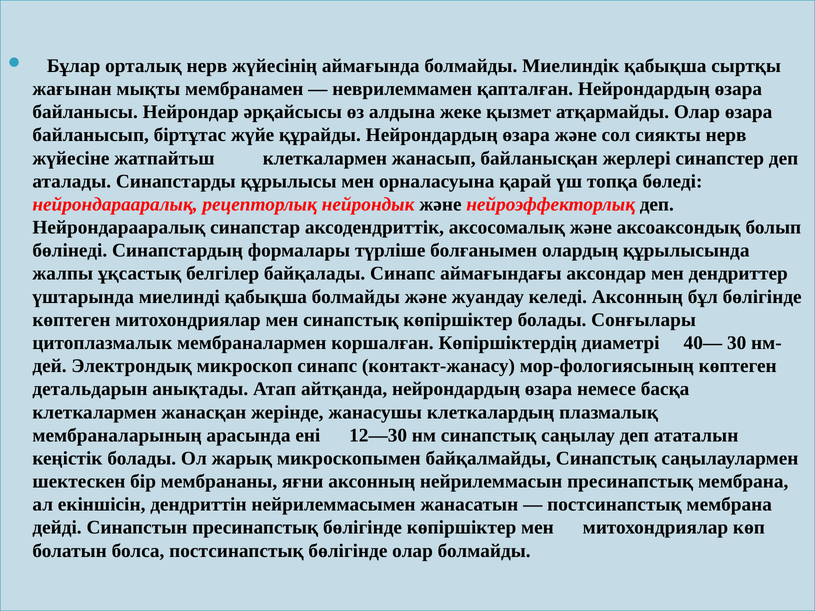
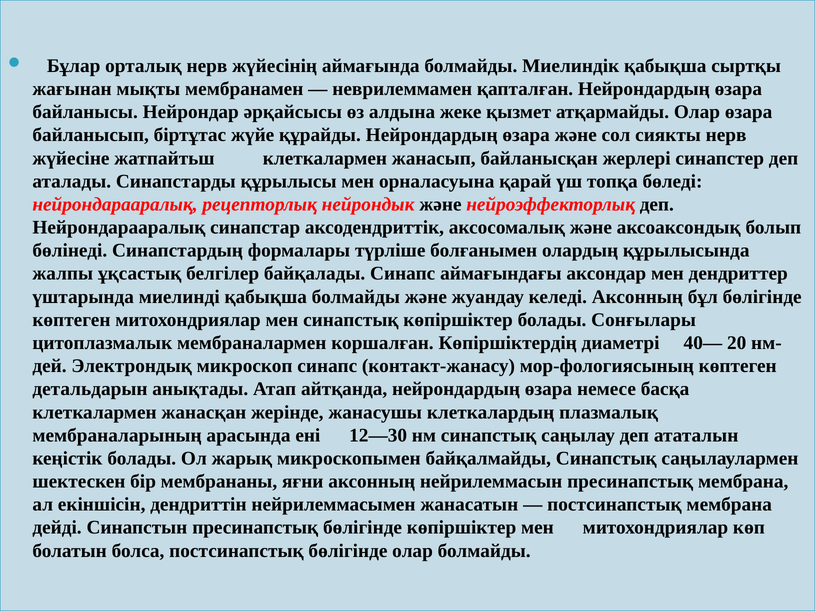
30: 30 -> 20
